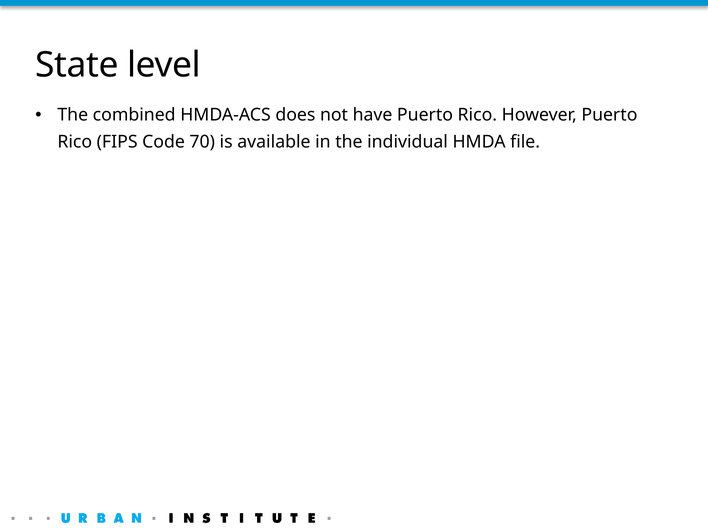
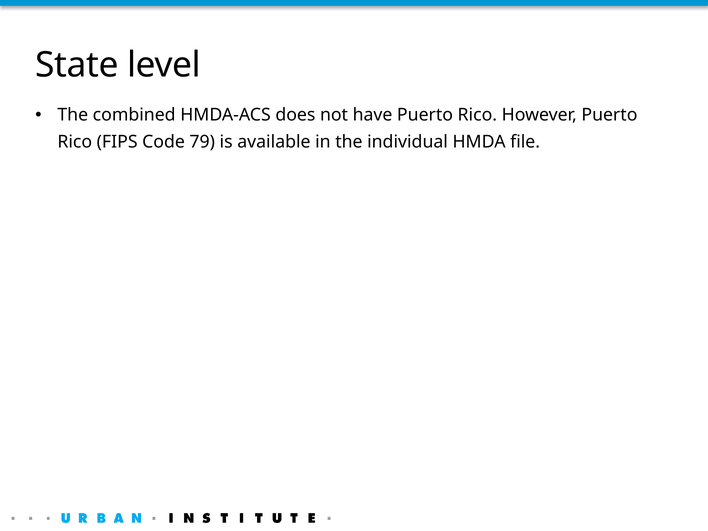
70: 70 -> 79
